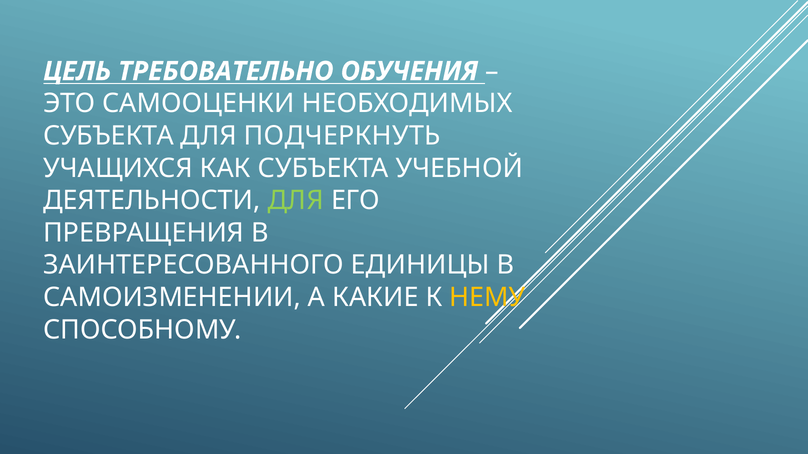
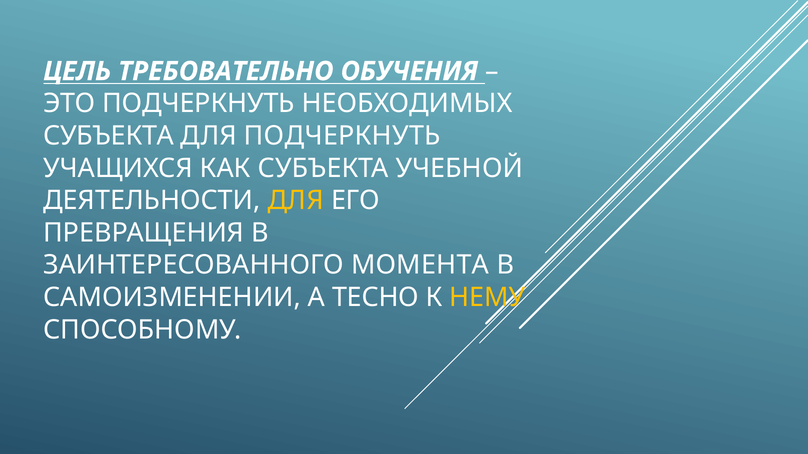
ЭТО САМООЦЕНКИ: САМООЦЕНКИ -> ПОДЧЕРКНУТЬ
ДЛЯ at (296, 201) colour: light green -> yellow
ЕДИНИЦЫ: ЕДИНИЦЫ -> МОМЕНТА
КАКИЕ: КАКИЕ -> ТЕСНО
